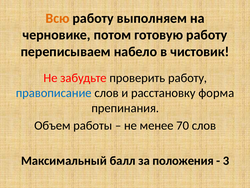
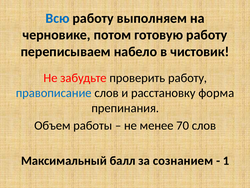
Всю colour: orange -> blue
положения: положения -> сознанием
3: 3 -> 1
